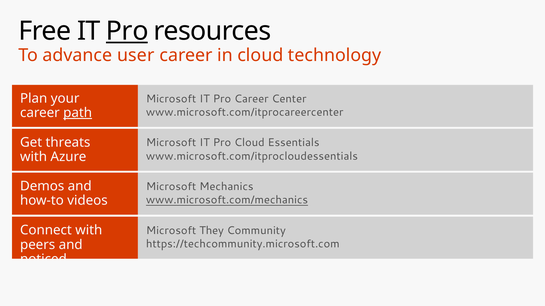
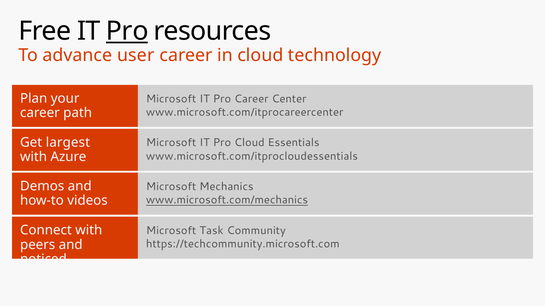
path underline: present -> none
threats: threats -> largest
They: They -> Task
